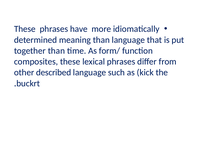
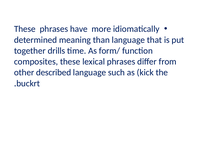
together than: than -> drills
